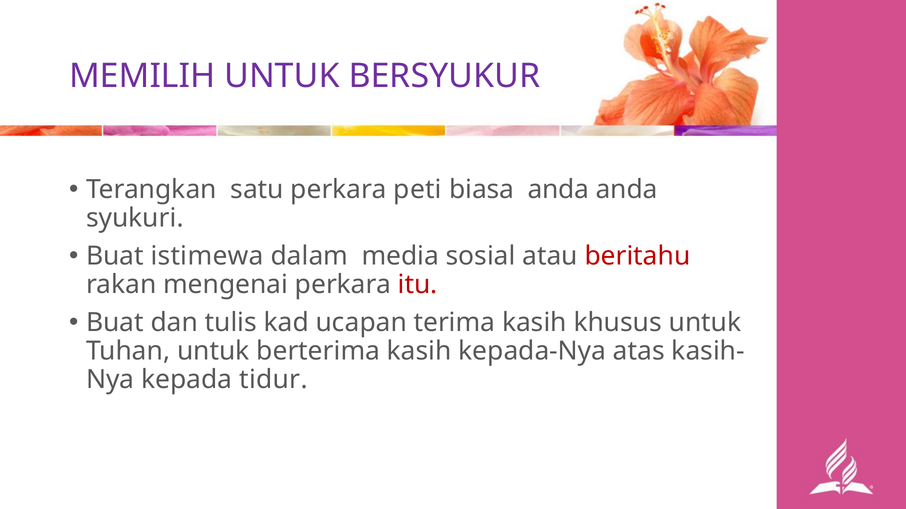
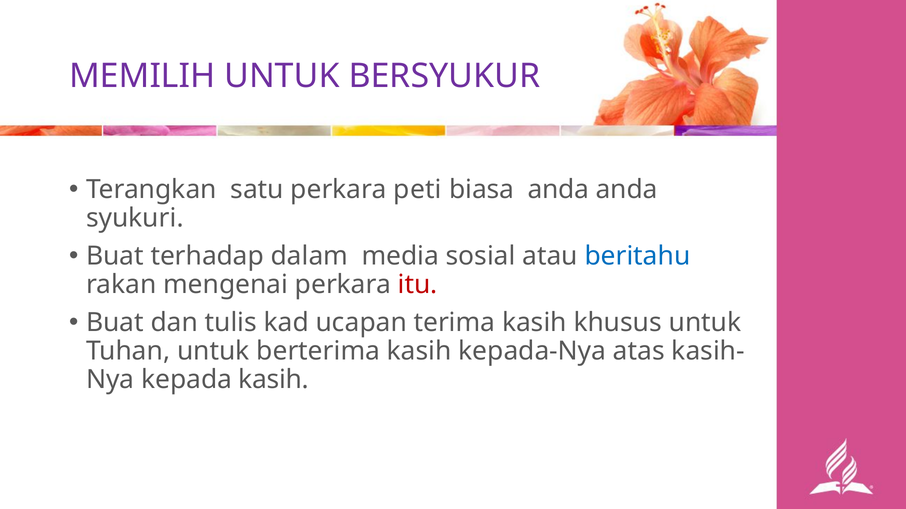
istimewa: istimewa -> terhadap
beritahu colour: red -> blue
kepada tidur: tidur -> kasih
